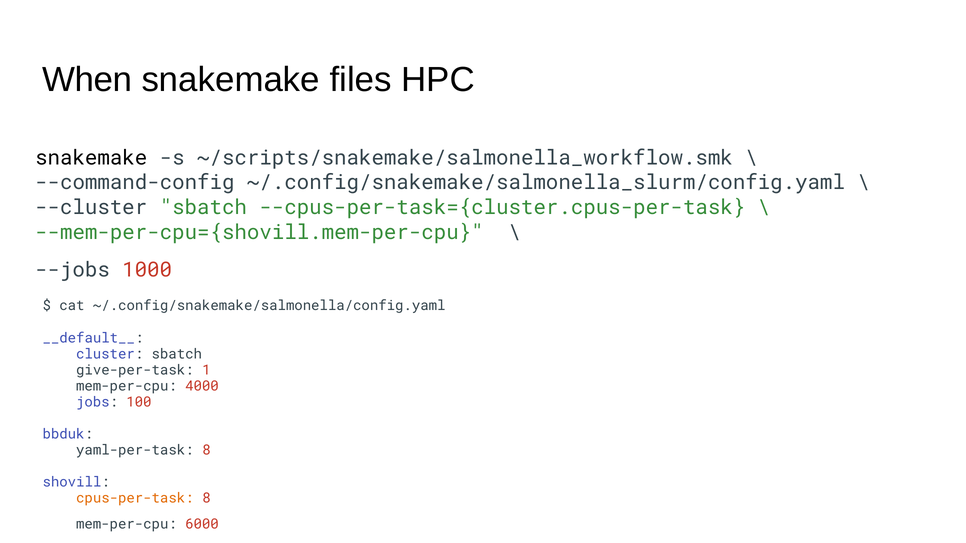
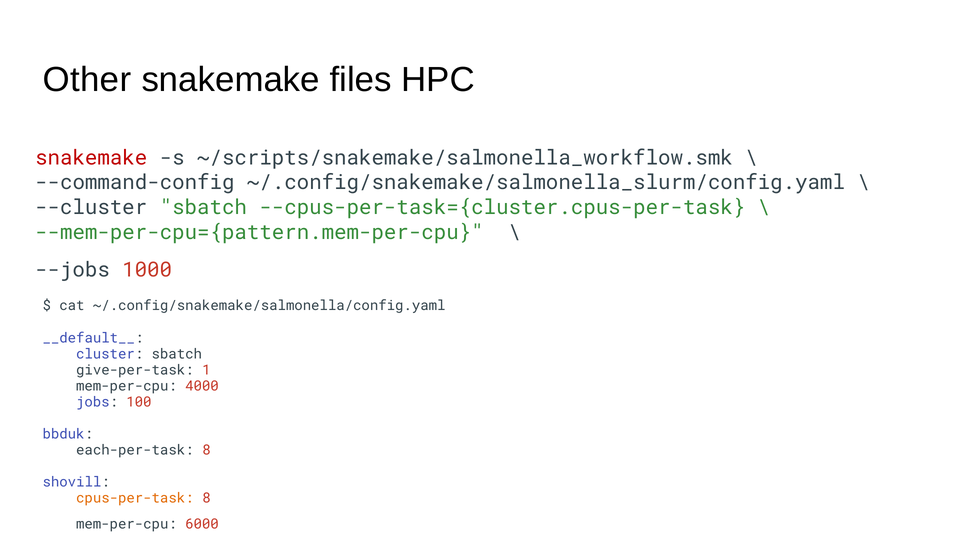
When: When -> Other
snakemake at (91, 158) colour: black -> red
--mem-per-cpu={shovill.mem-per-cpu: --mem-per-cpu={shovill.mem-per-cpu -> --mem-per-cpu={pattern.mem-per-cpu
yaml-per-task: yaml-per-task -> each-per-task
